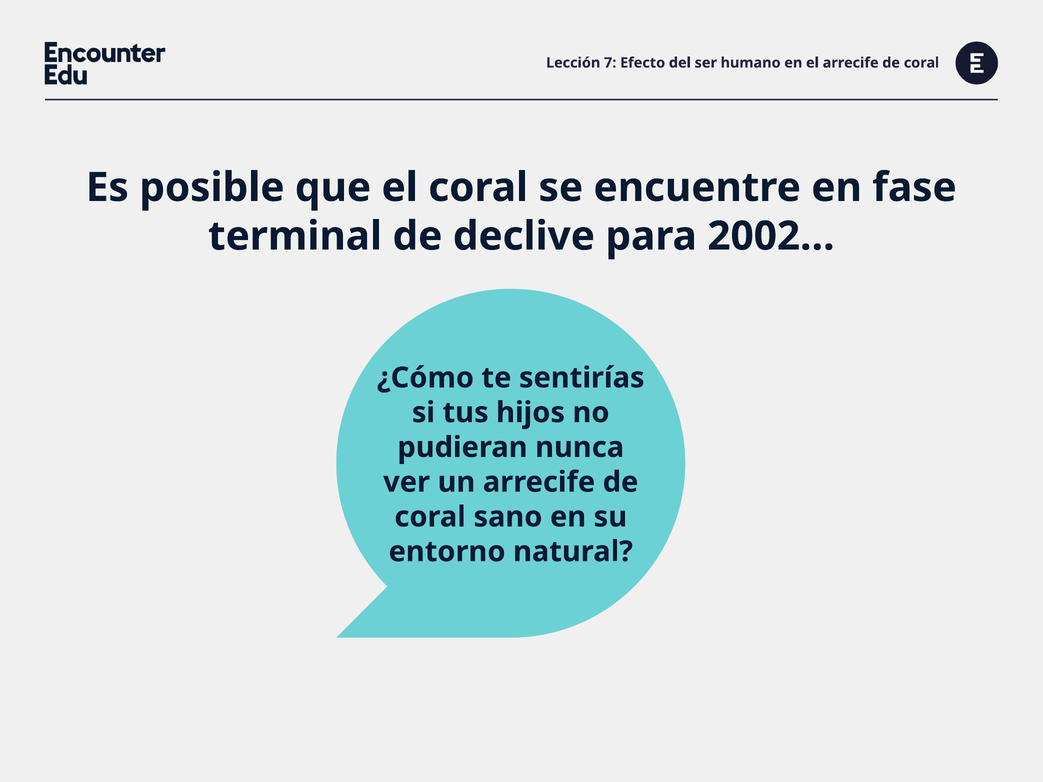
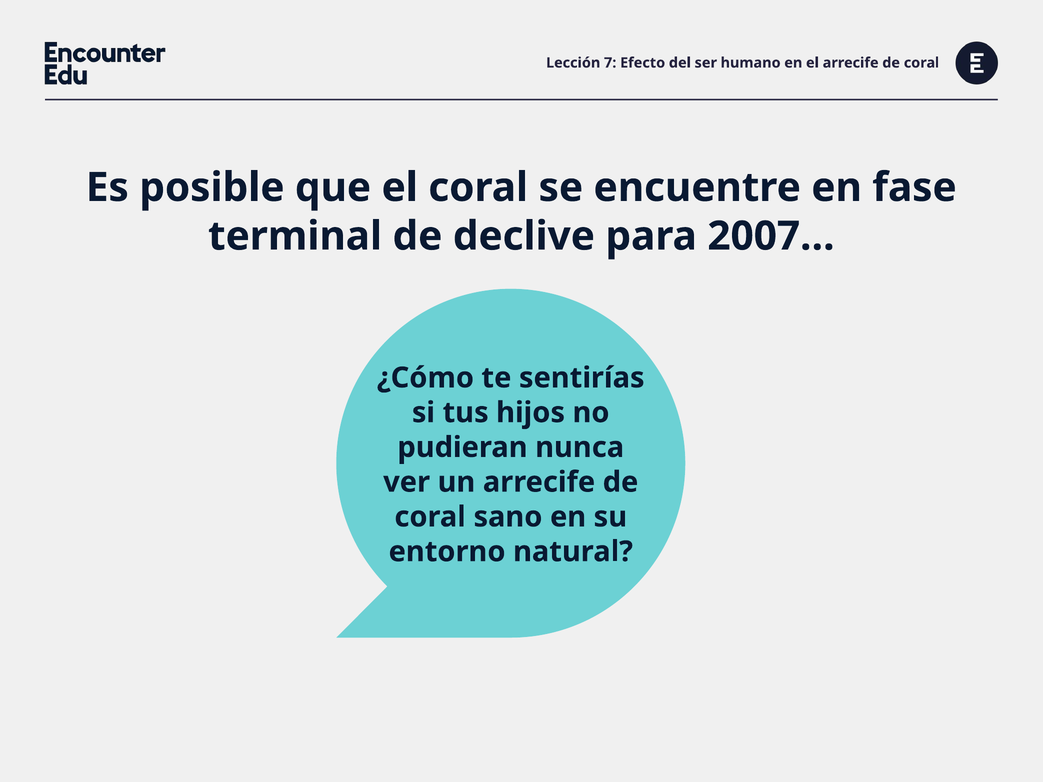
2002…: 2002… -> 2007…
